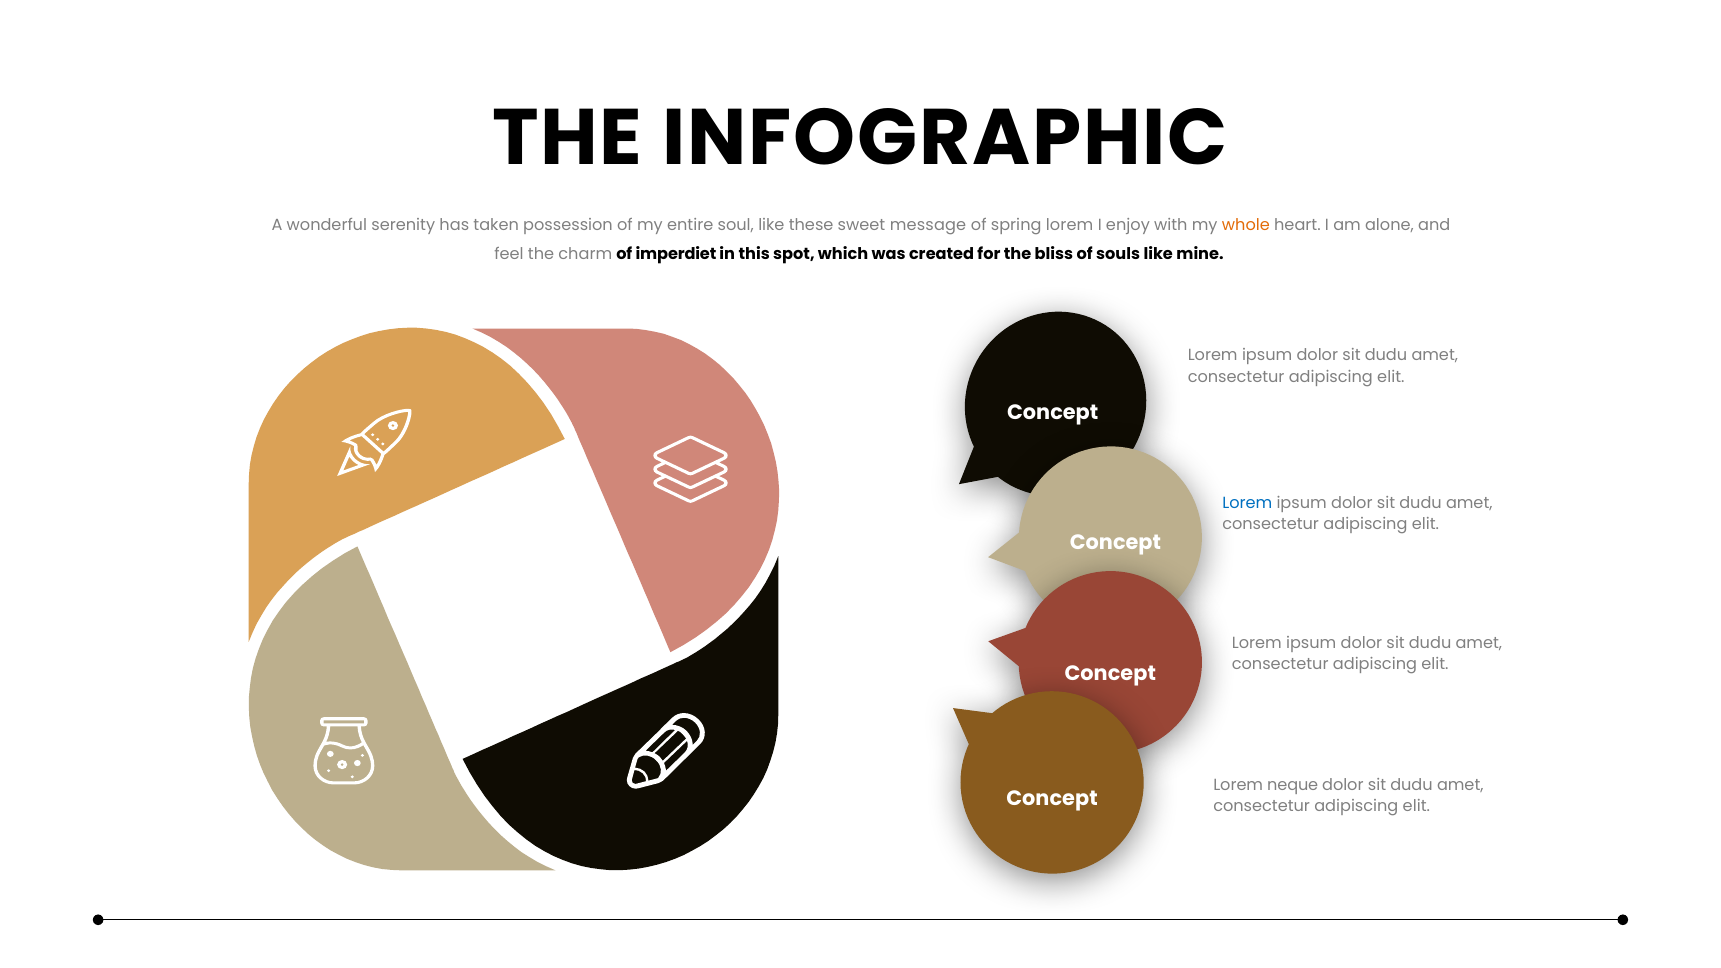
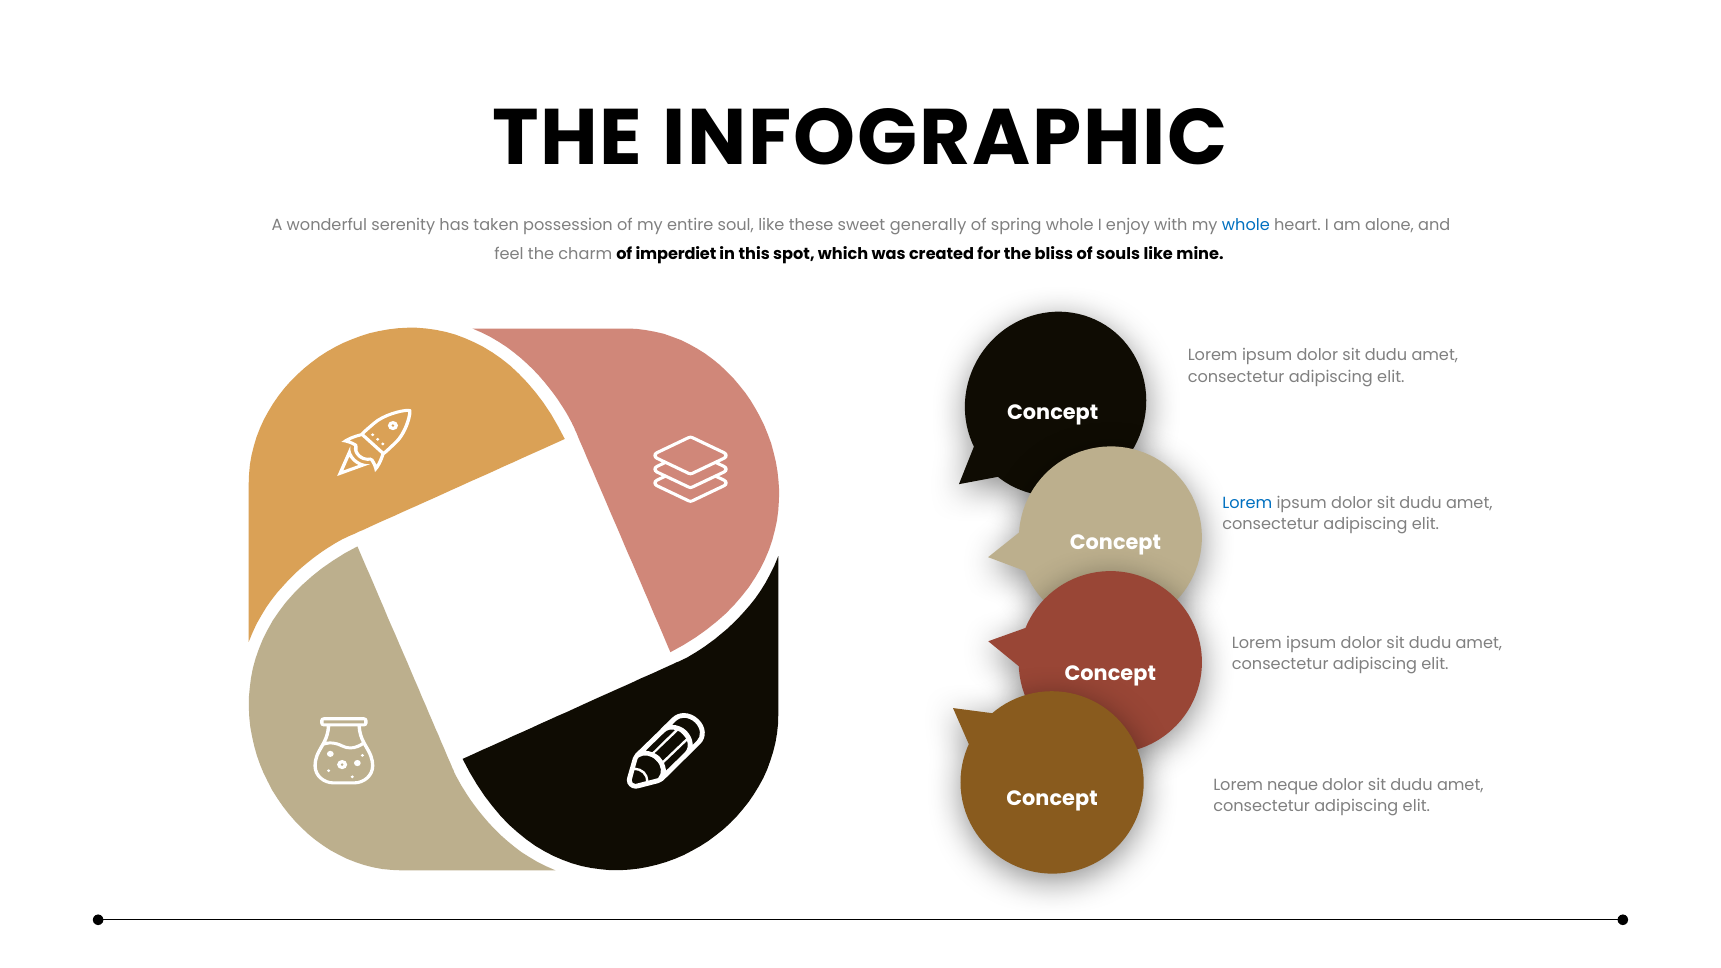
message: message -> generally
spring lorem: lorem -> whole
whole at (1246, 225) colour: orange -> blue
